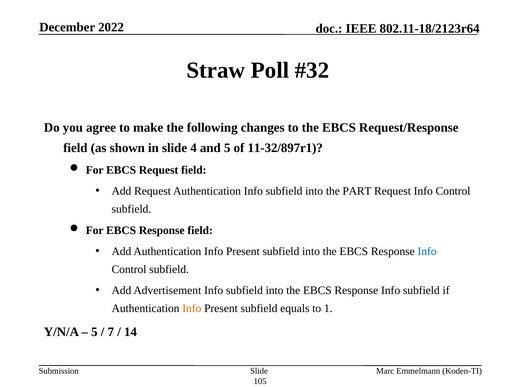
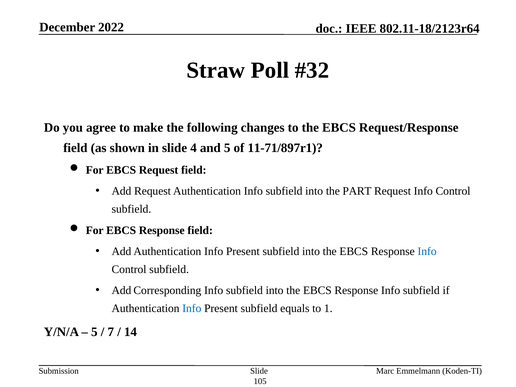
11-32/897r1: 11-32/897r1 -> 11-71/897r1
Advertisement: Advertisement -> Corresponding
Info at (192, 308) colour: orange -> blue
